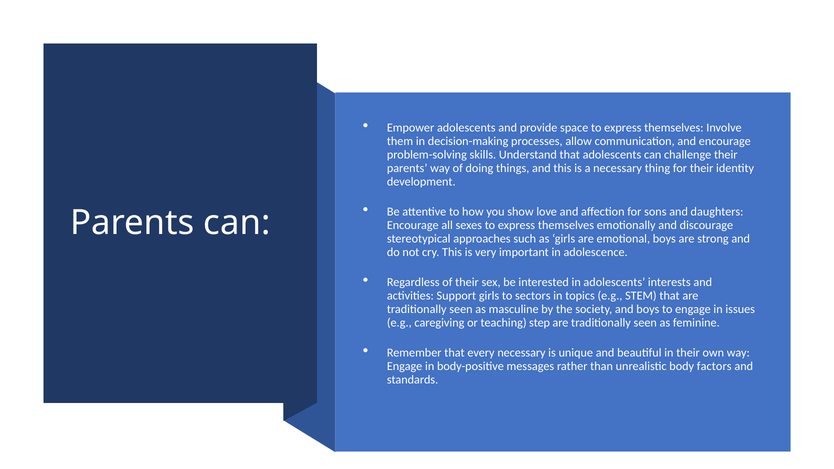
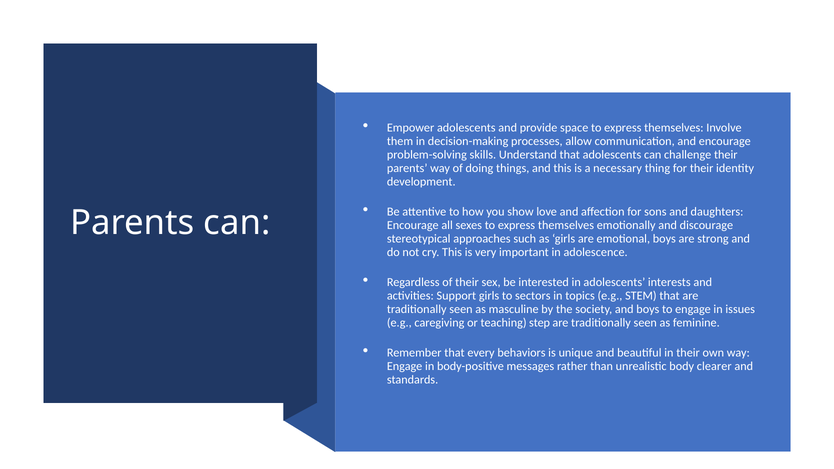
every necessary: necessary -> behaviors
factors: factors -> clearer
